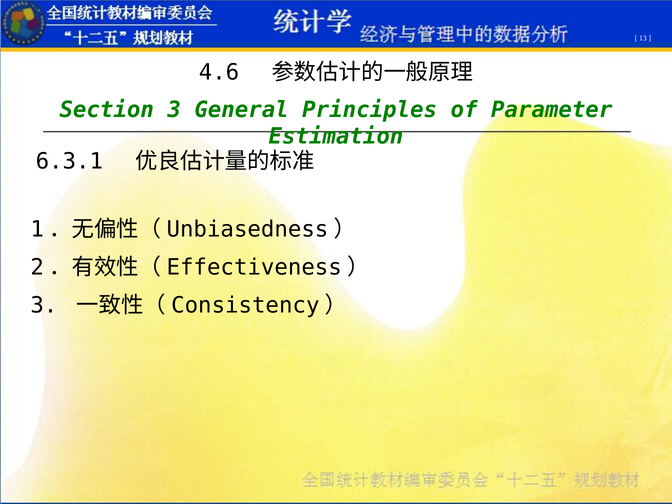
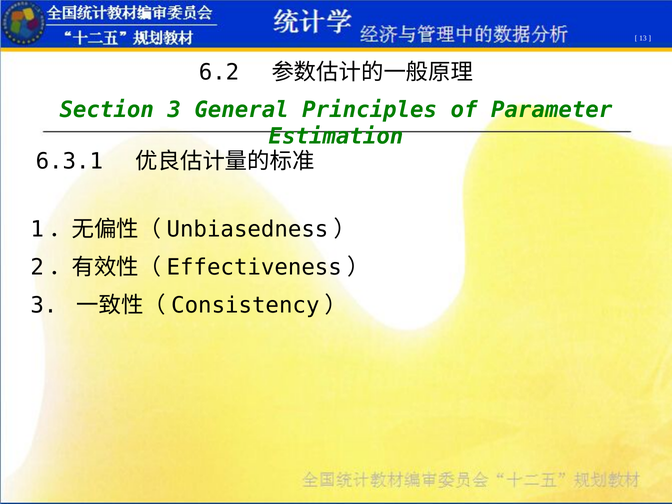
4.6: 4.6 -> 6.2
